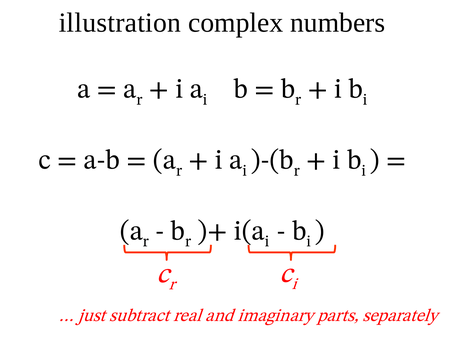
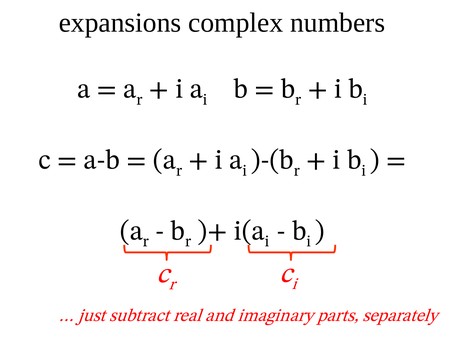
illustration: illustration -> expansions
